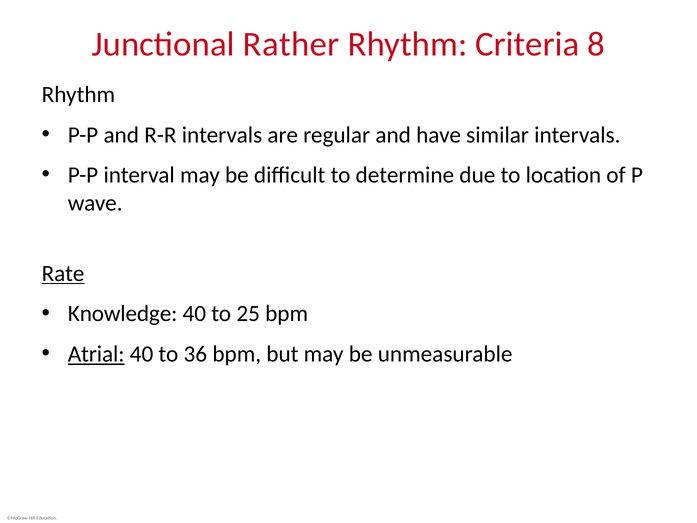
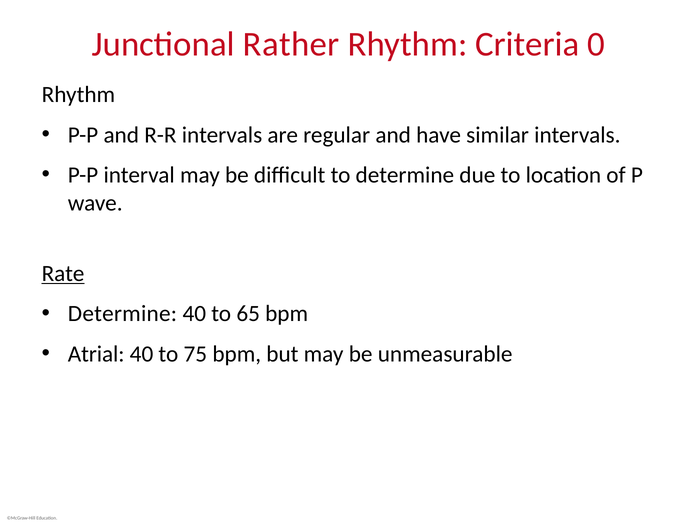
8: 8 -> 0
Knowledge at (123, 314): Knowledge -> Determine
25: 25 -> 65
Atrial underline: present -> none
36: 36 -> 75
